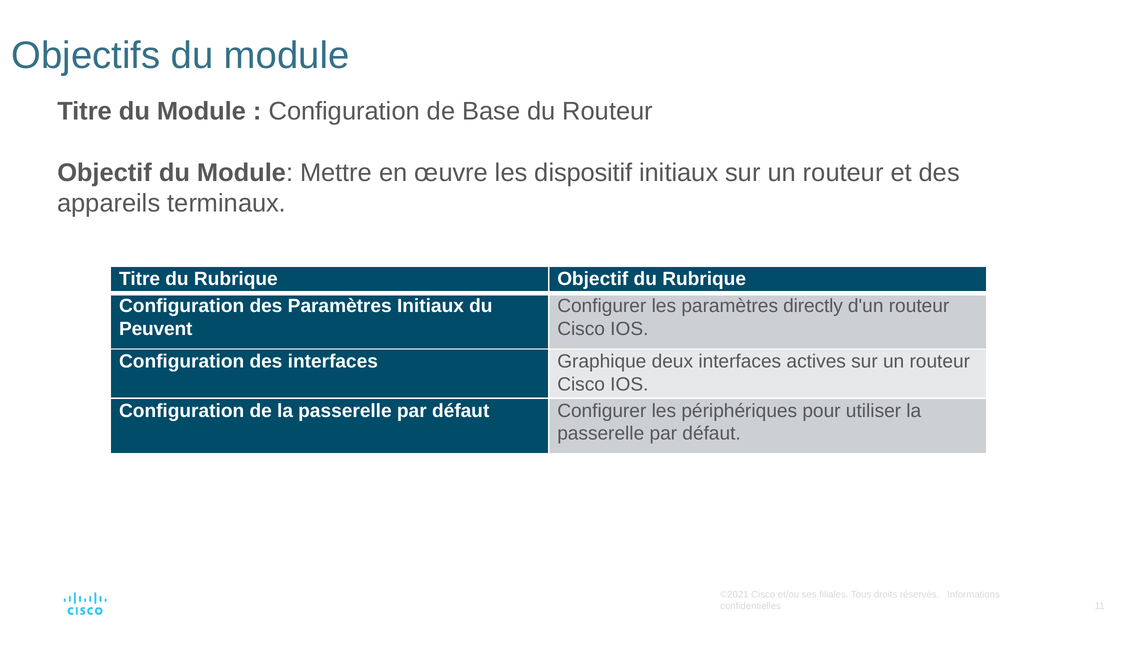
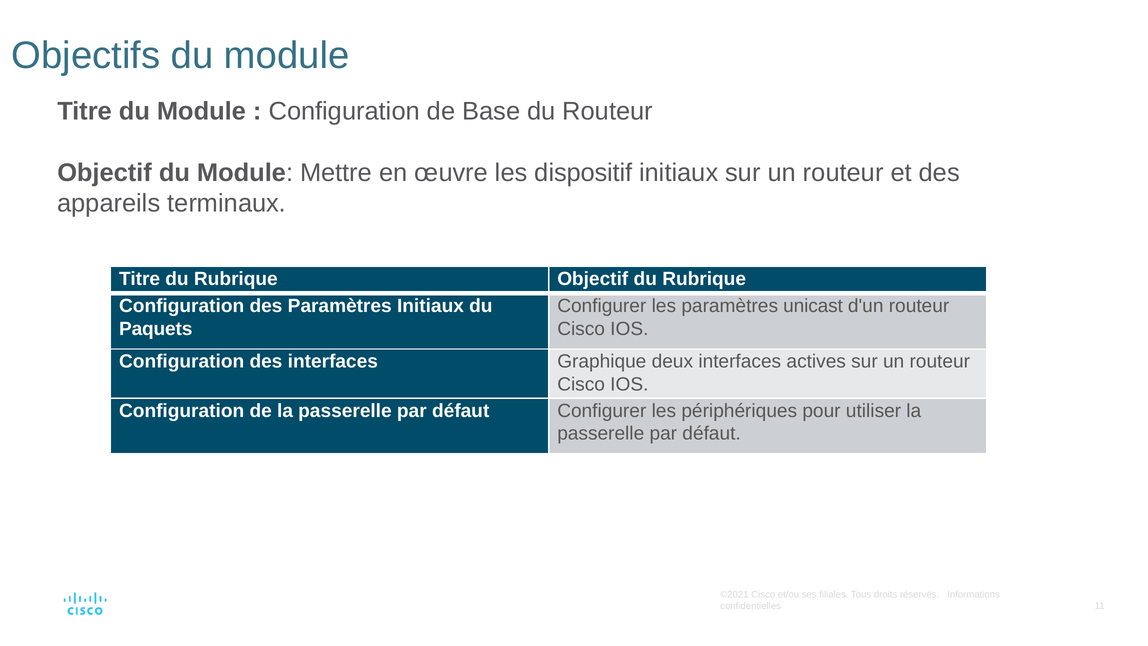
directly: directly -> unicast
Peuvent: Peuvent -> Paquets
